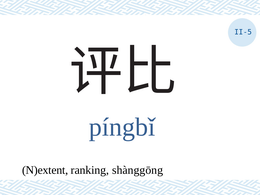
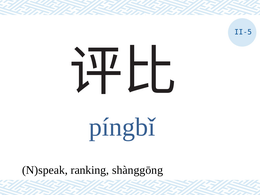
N)extent: N)extent -> N)speak
